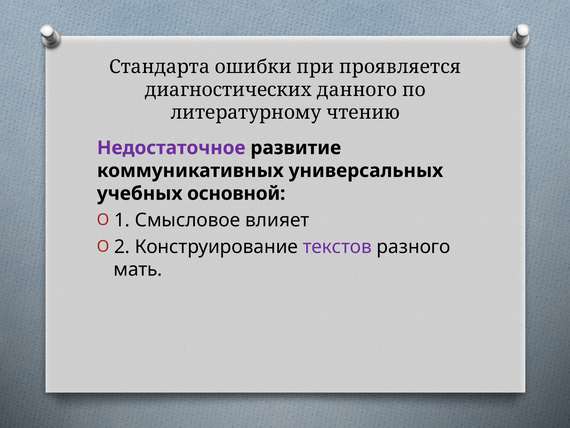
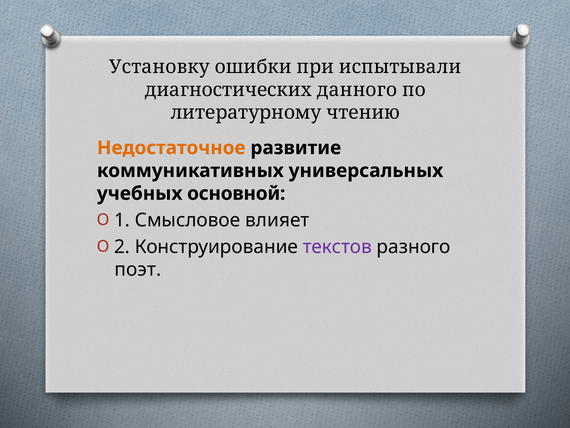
Стандарта: Стандарта -> Установку
проявляется: проявляется -> испытывали
Недостаточное colour: purple -> orange
мать: мать -> поэт
